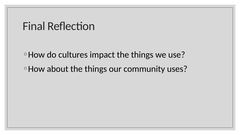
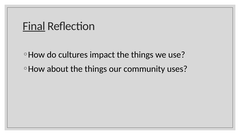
Final underline: none -> present
